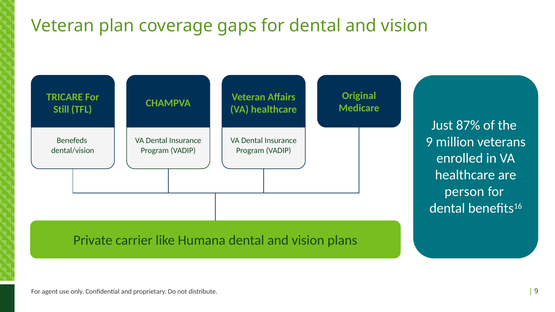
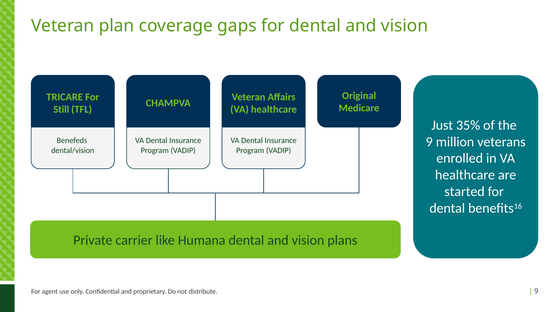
87%: 87% -> 35%
person: person -> started
